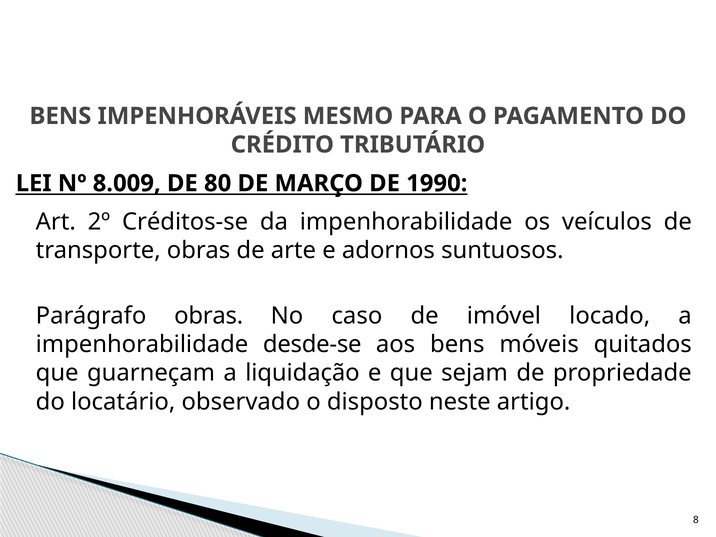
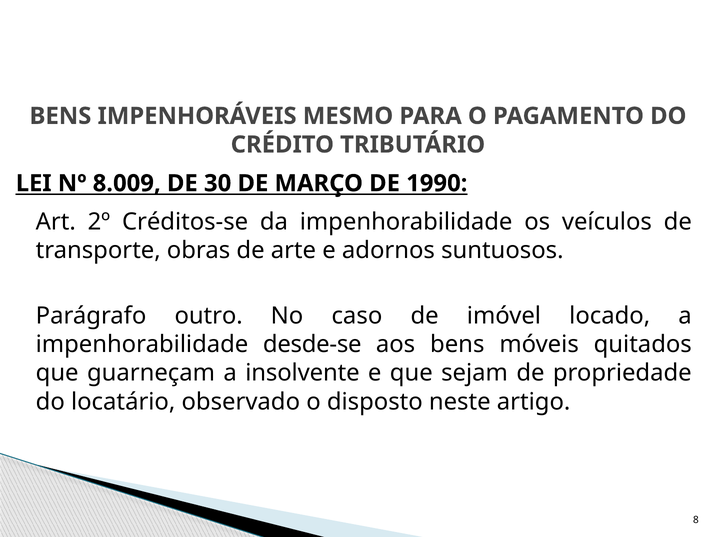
80: 80 -> 30
Parágrafo obras: obras -> outro
liquidação: liquidação -> insolvente
